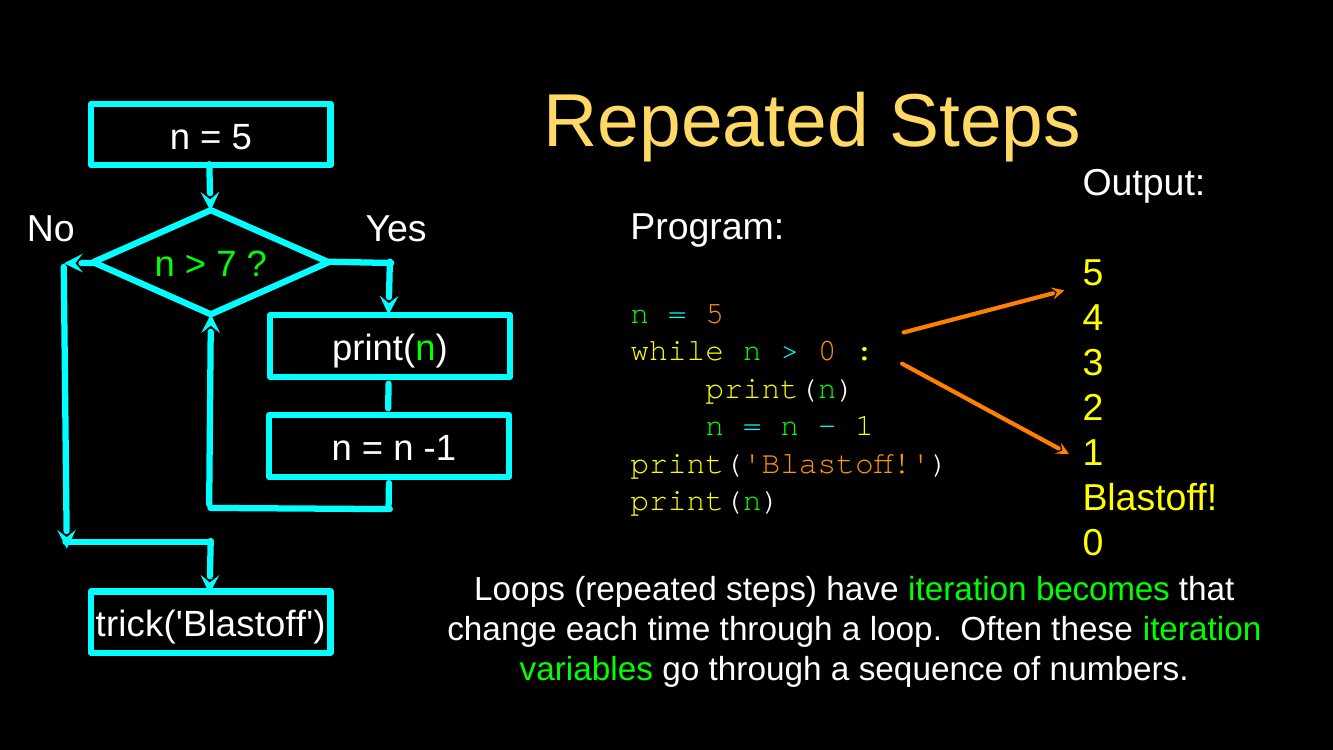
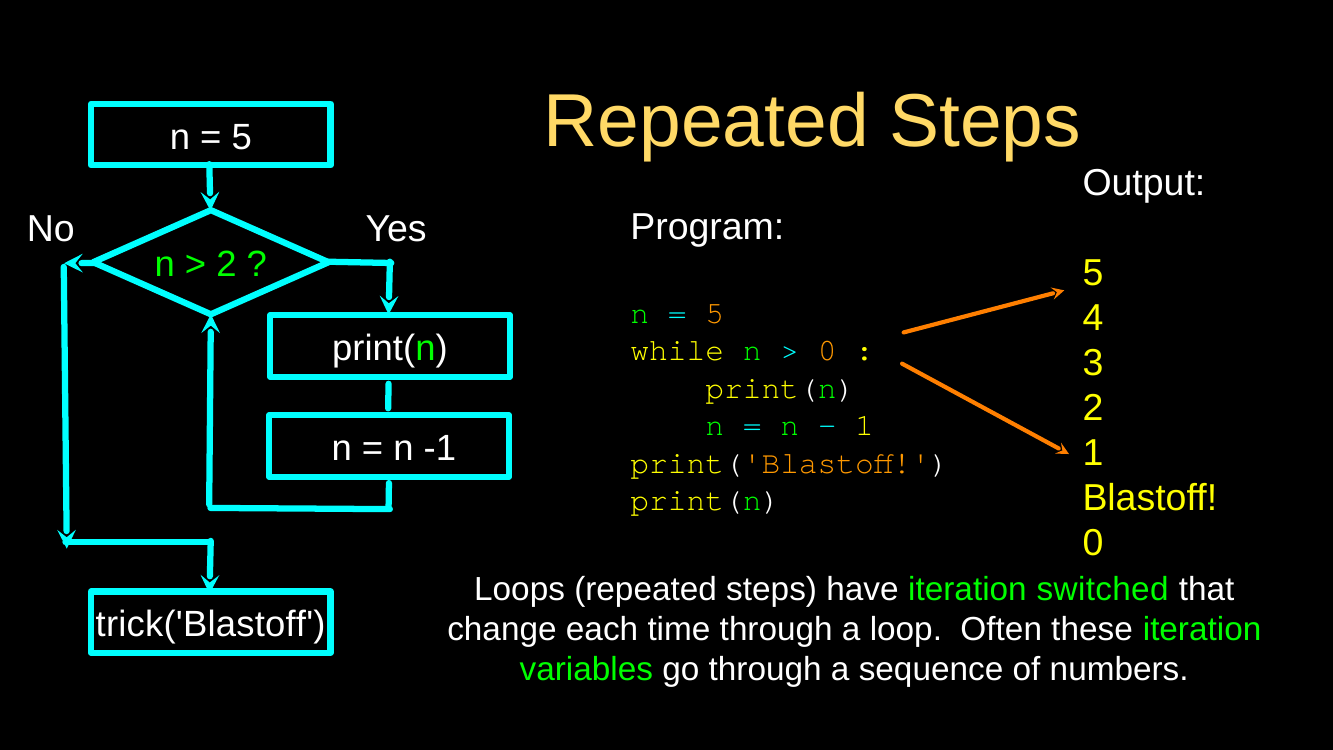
7 at (226, 265): 7 -> 2
becomes: becomes -> switched
